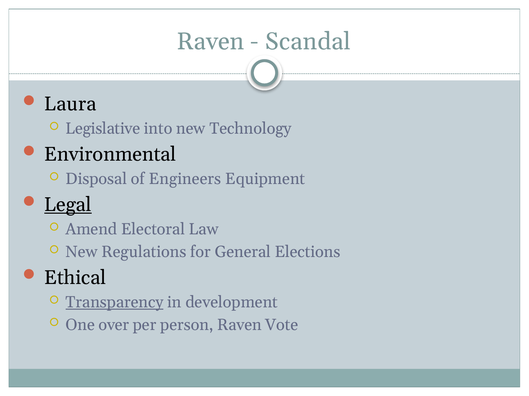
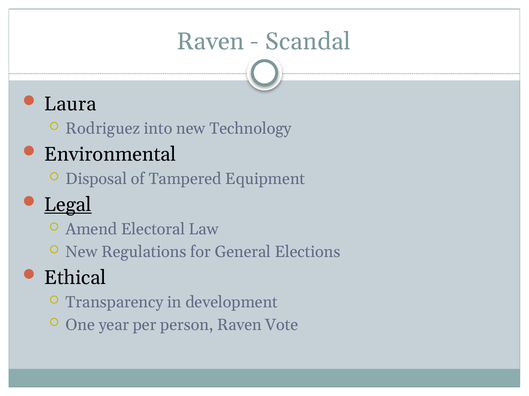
Legislative: Legislative -> Rodriguez
Engineers: Engineers -> Tampered
Transparency underline: present -> none
over: over -> year
